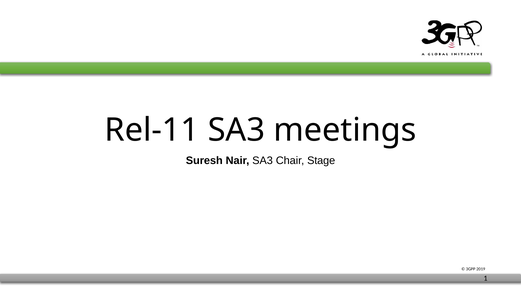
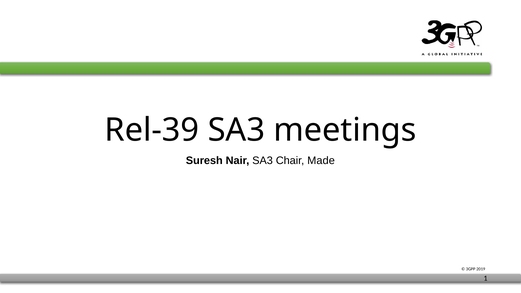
Rel-11: Rel-11 -> Rel-39
Stage: Stage -> Made
